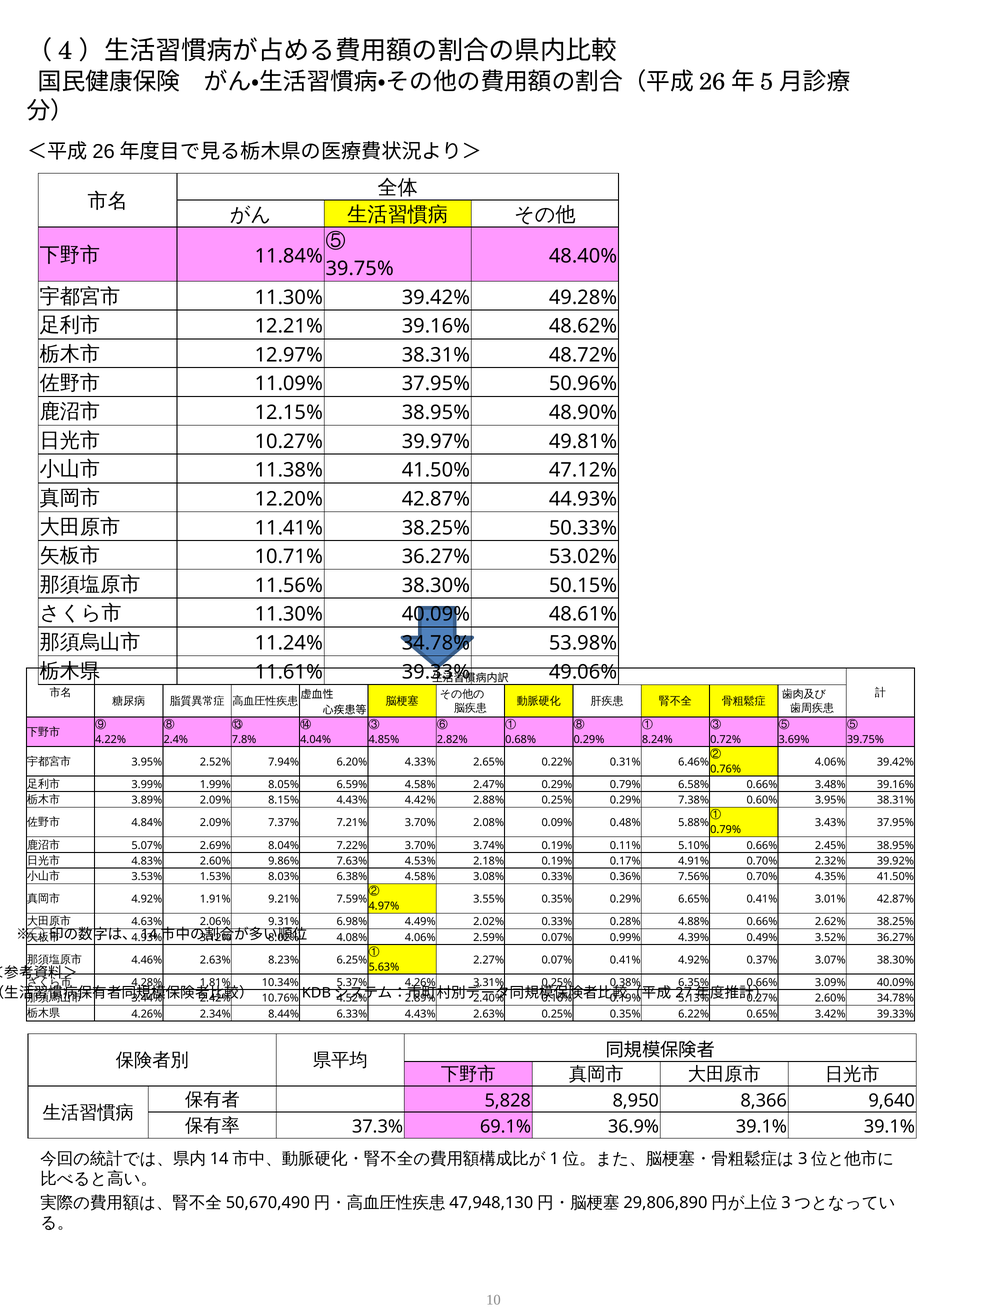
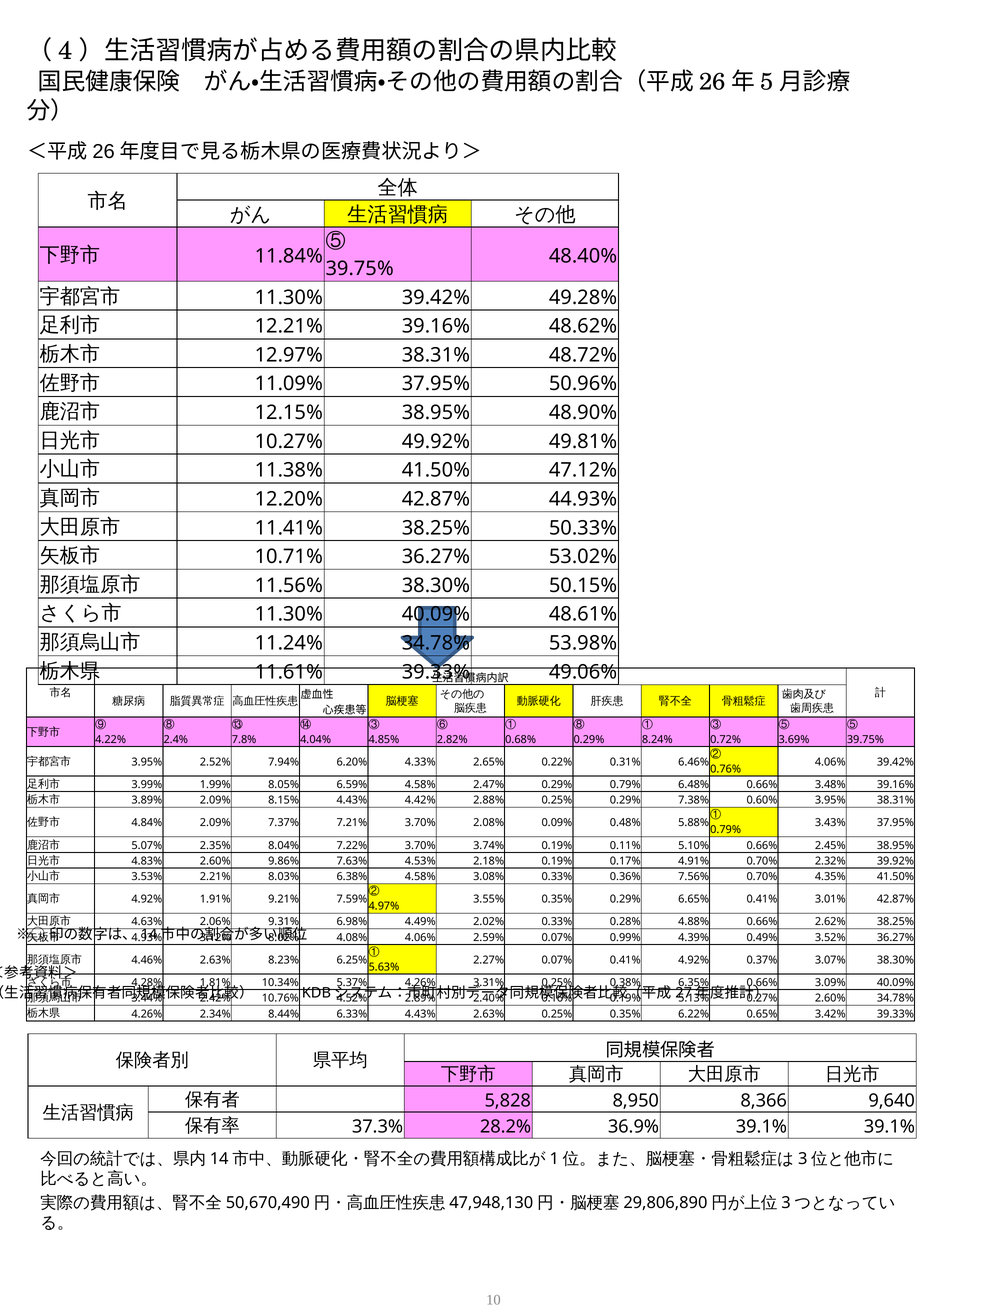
39.97%: 39.97% -> 49.92%
6.58%: 6.58% -> 6.48%
2.69%: 2.69% -> 2.35%
1.53%: 1.53% -> 2.21%
69.1%: 69.1% -> 28.2%
